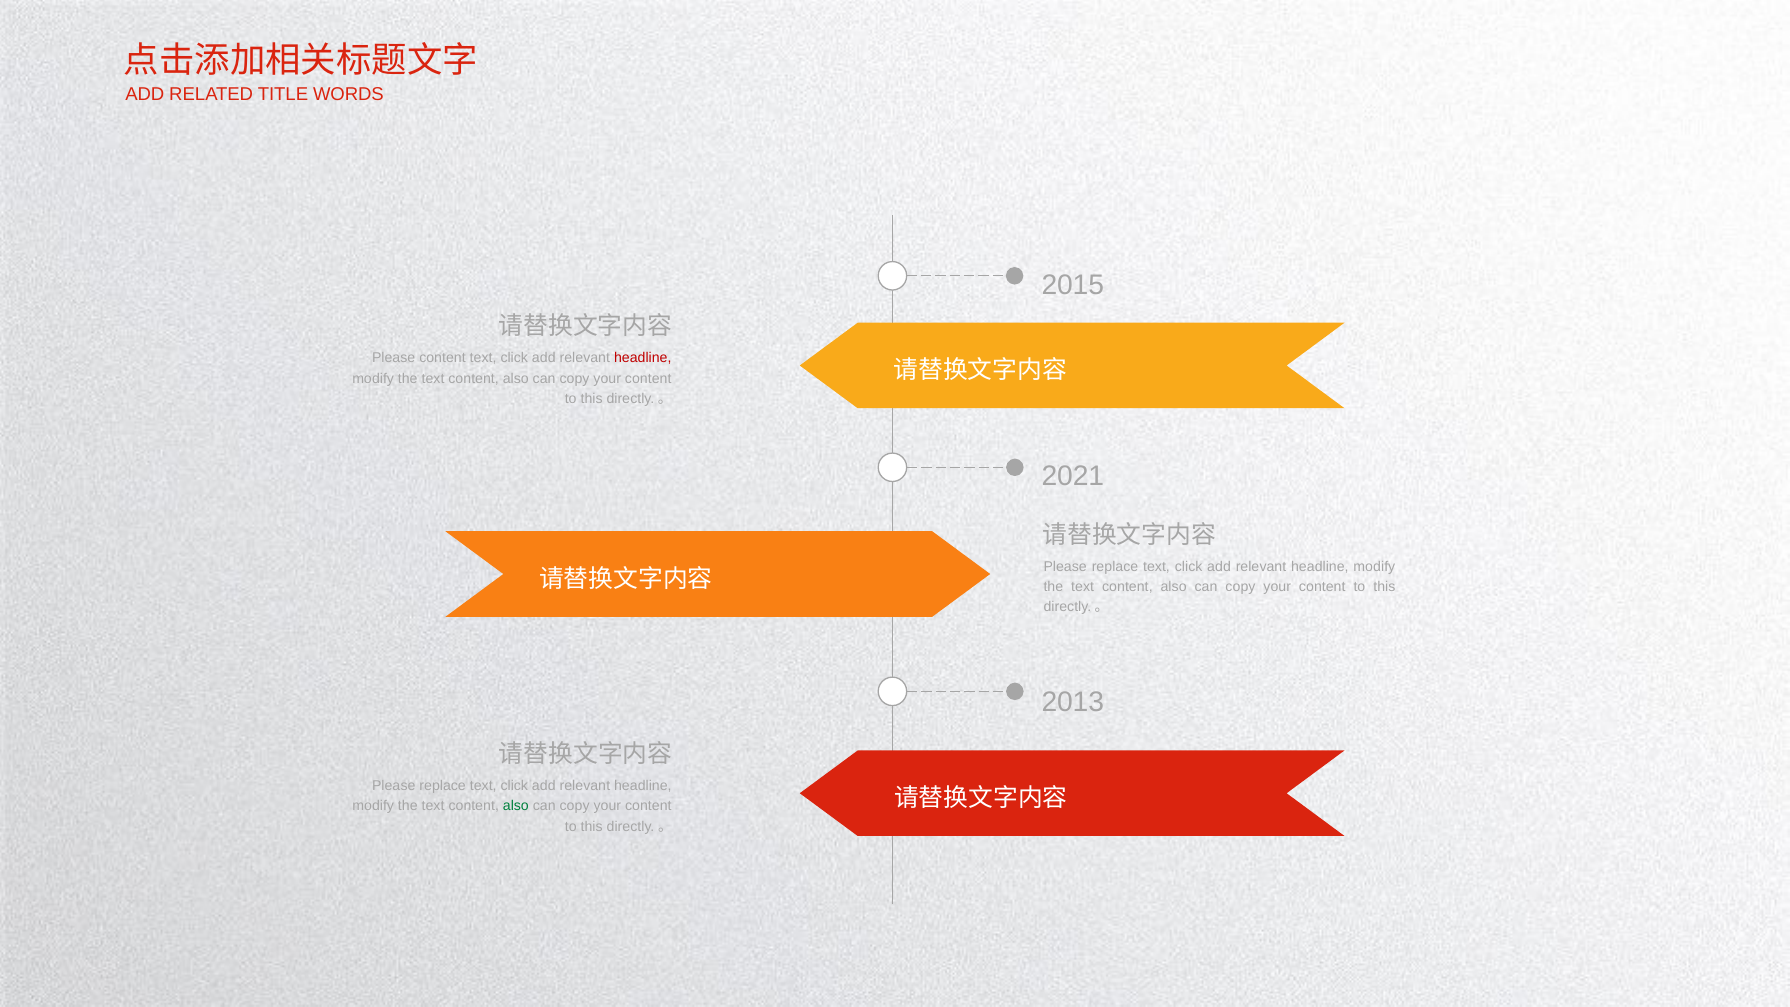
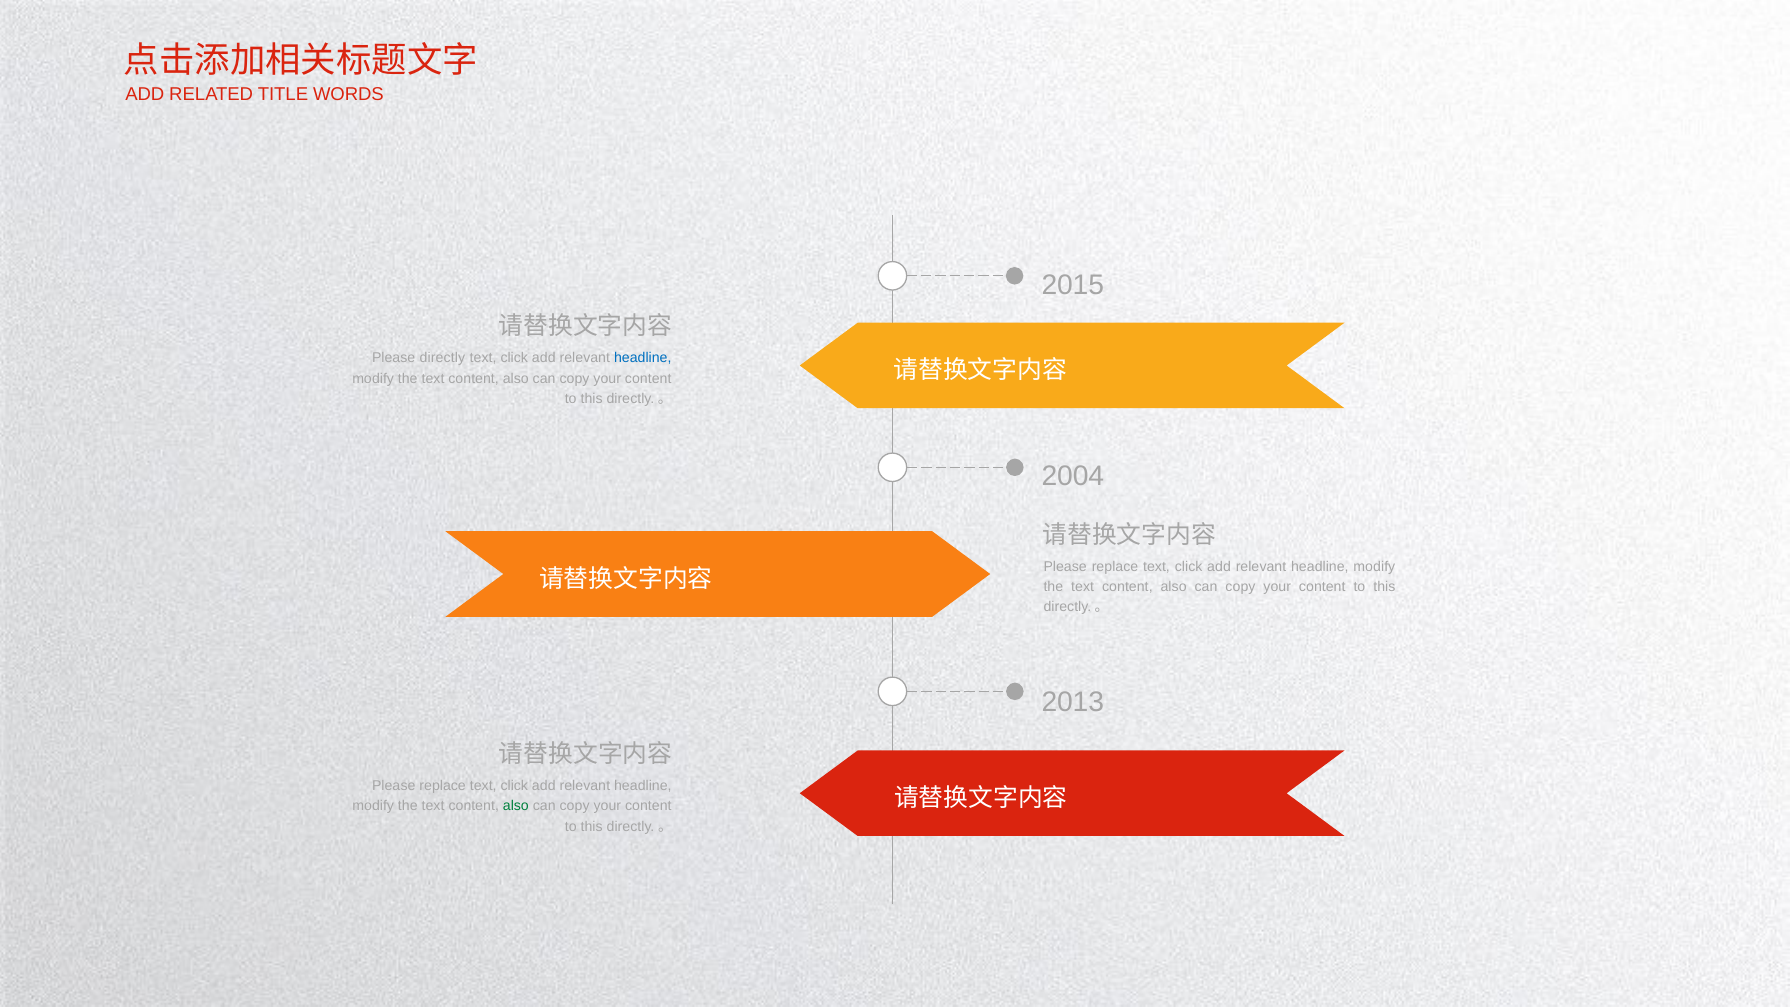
Please content: content -> directly
headline at (643, 358) colour: red -> blue
2021: 2021 -> 2004
